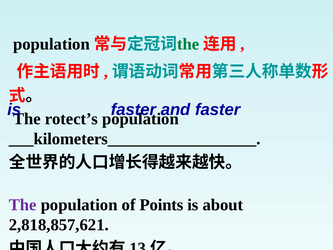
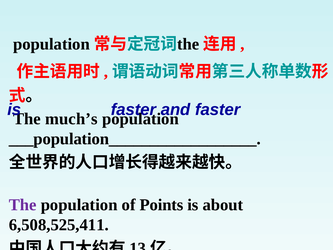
the at (188, 44) colour: green -> black
rotect’s: rotect’s -> much’s
___kilometers__________________: ___kilometers__________________ -> ___population__________________
2,818,857,621: 2,818,857,621 -> 6,508,525,411
